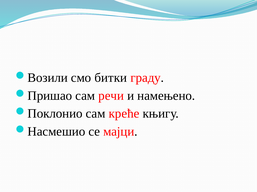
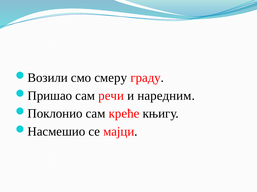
битки: битки -> смеру
намењено: намењено -> наредним
